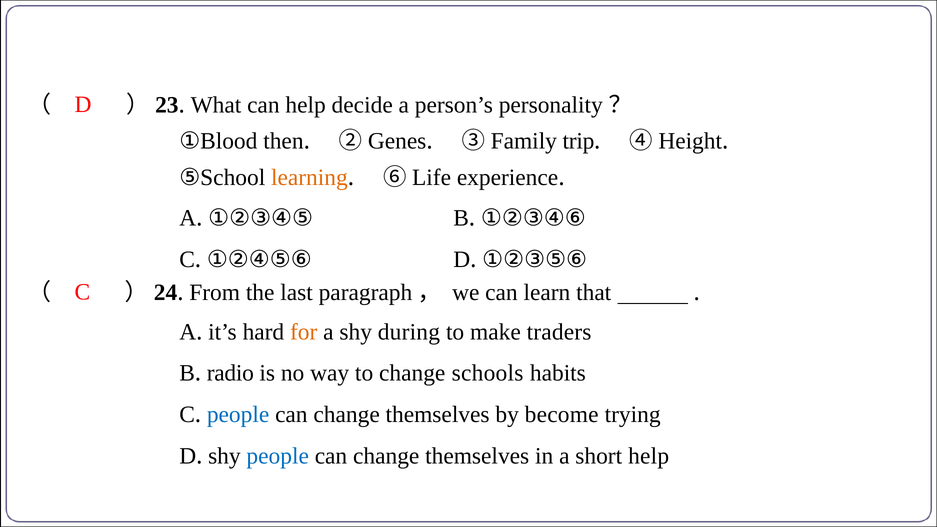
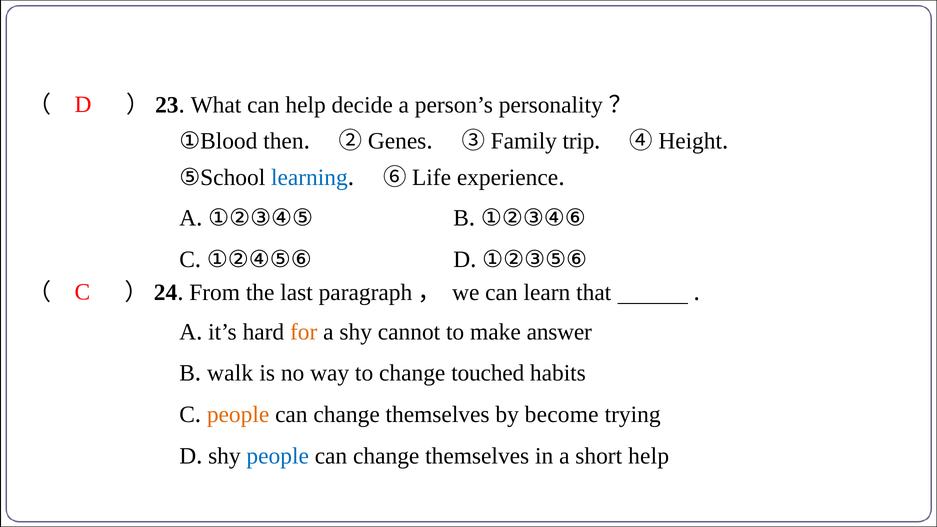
learning colour: orange -> blue
during: during -> cannot
traders: traders -> answer
radio: radio -> walk
schools: schools -> touched
people at (238, 415) colour: blue -> orange
